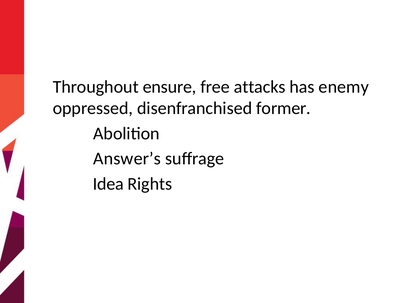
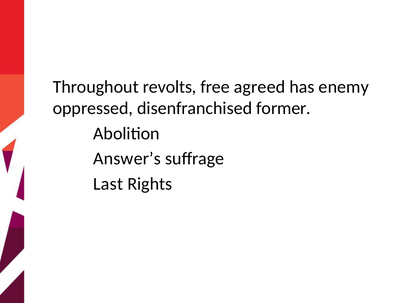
ensure: ensure -> revolts
attacks: attacks -> agreed
Idea: Idea -> Last
